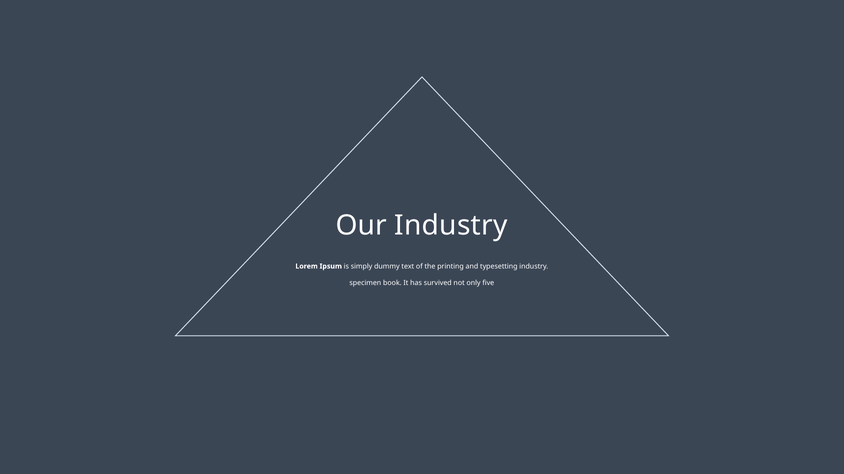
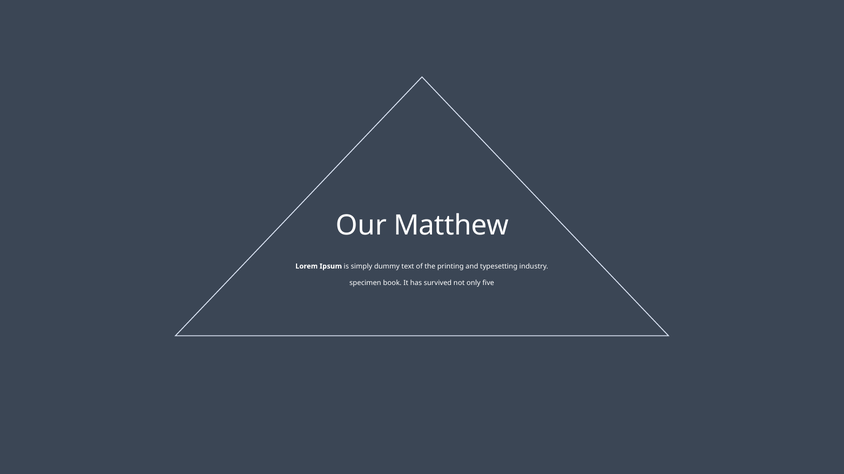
Our Industry: Industry -> Matthew
